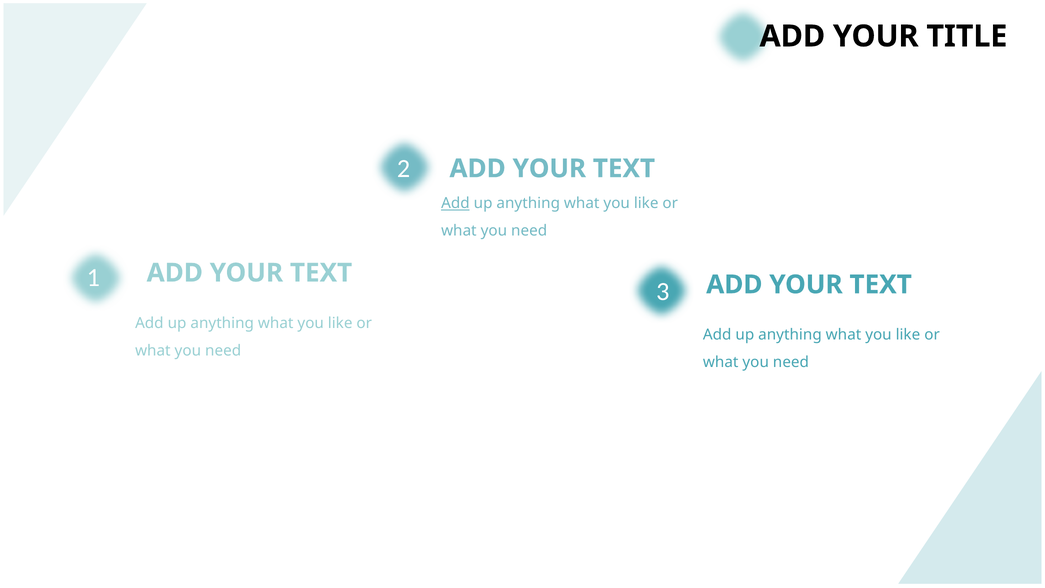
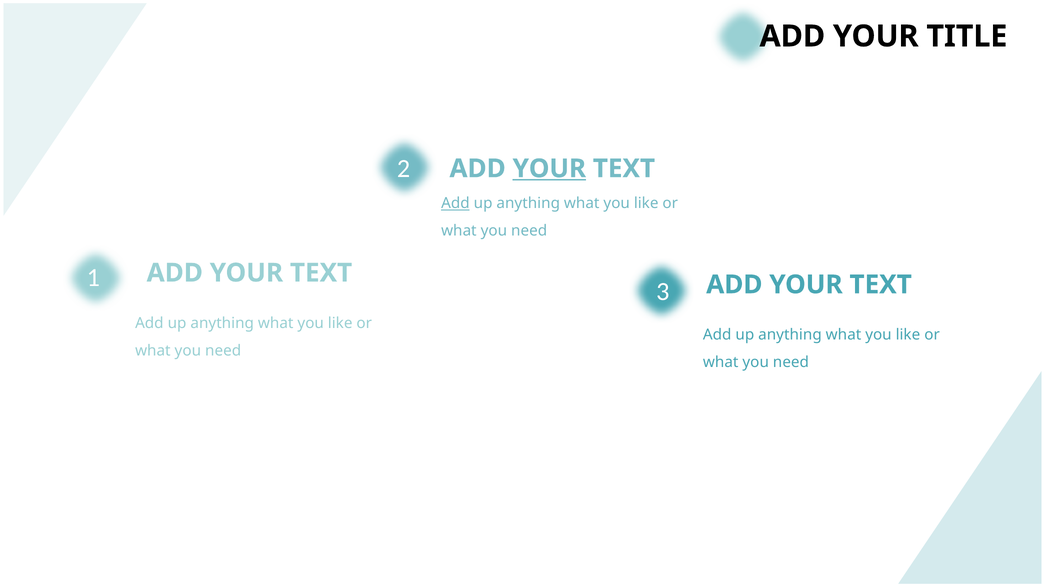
YOUR at (549, 169) underline: none -> present
